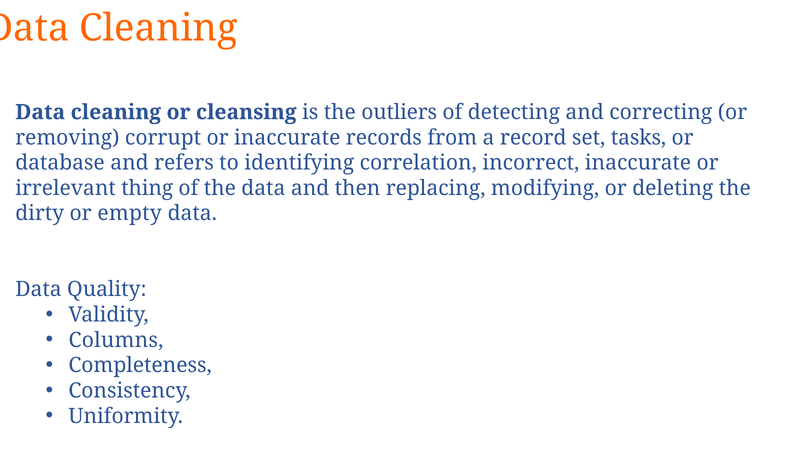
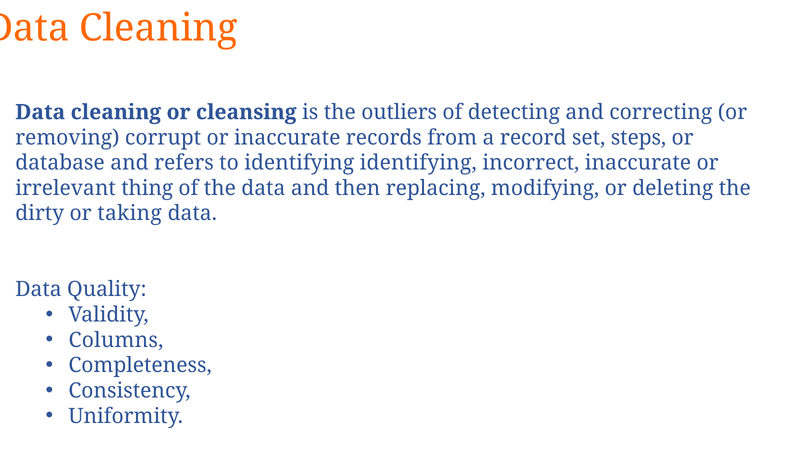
tasks: tasks -> steps
identifying correlation: correlation -> identifying
empty: empty -> taking
